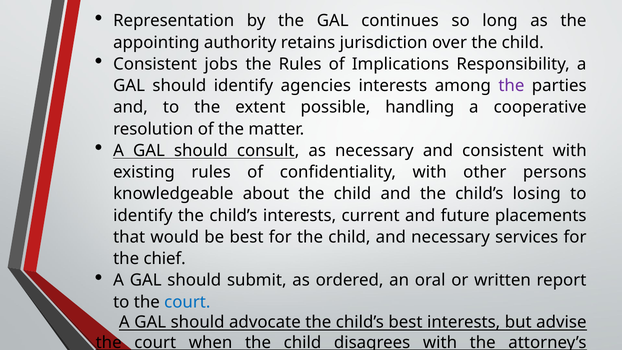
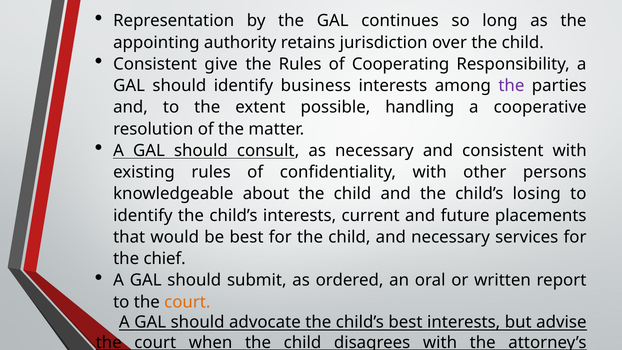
jobs: jobs -> give
Implications: Implications -> Cooperating
agencies: agencies -> business
court at (187, 302) colour: blue -> orange
